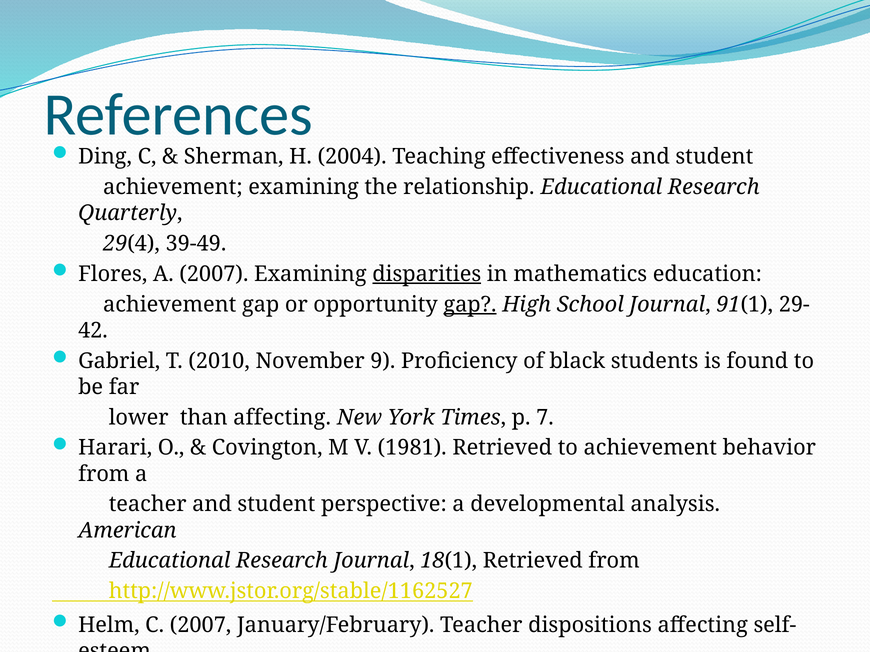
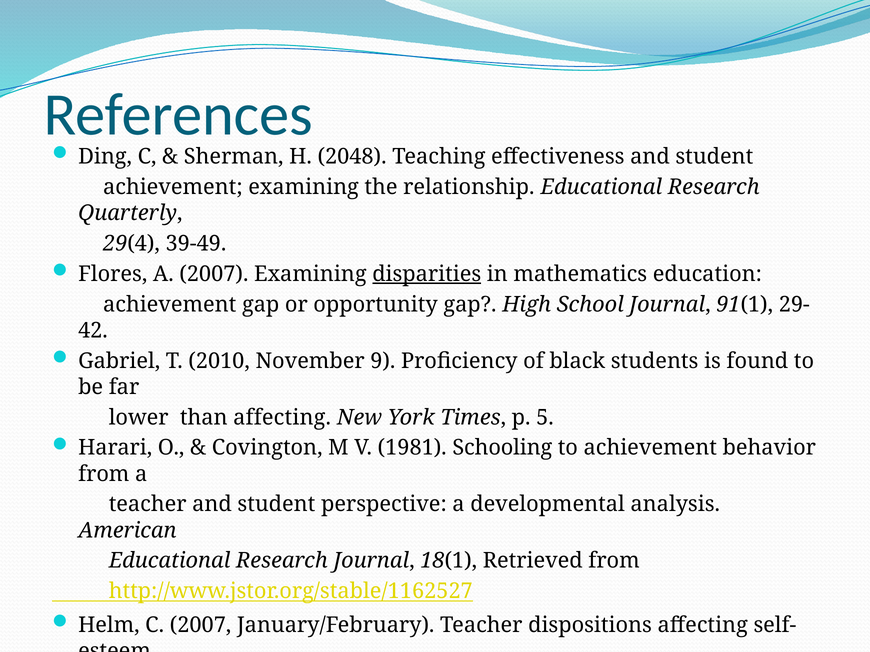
2004: 2004 -> 2048
gap at (470, 305) underline: present -> none
7: 7 -> 5
1981 Retrieved: Retrieved -> Schooling
